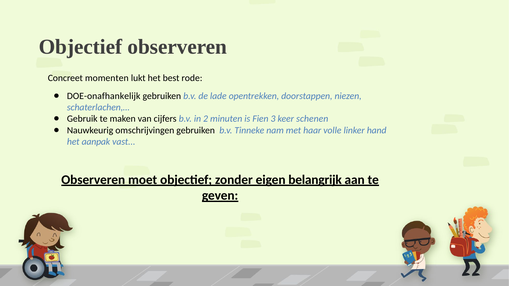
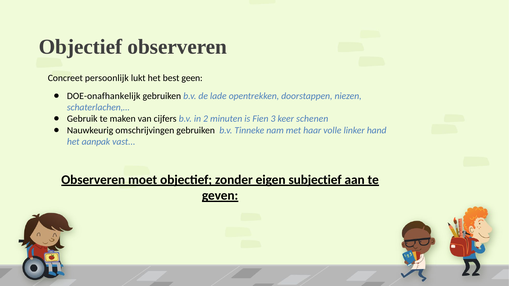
momenten: momenten -> persoonlijk
rode: rode -> geen
belangrijk: belangrijk -> subjectief
